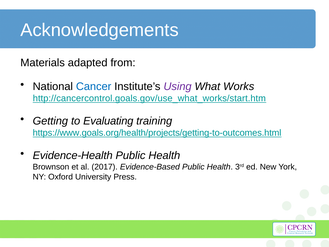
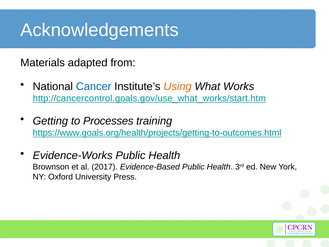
Using colour: purple -> orange
Evaluating: Evaluating -> Processes
Evidence-Health: Evidence-Health -> Evidence-Works
